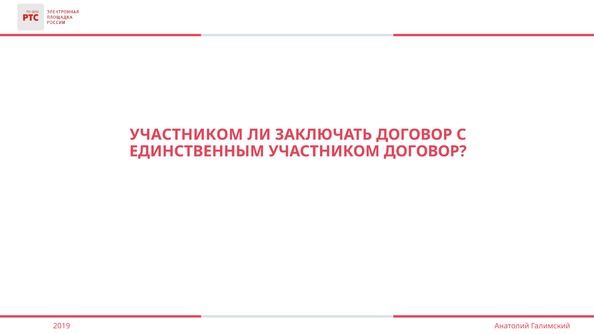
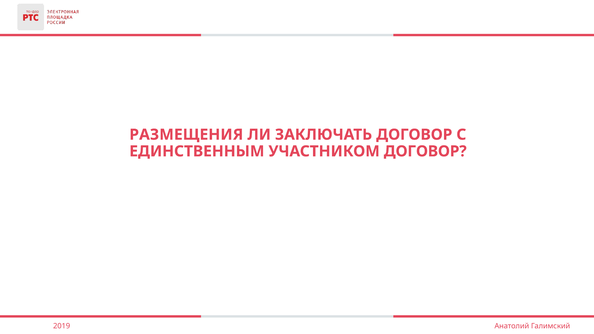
УЧАСТНИКОМ at (186, 135): УЧАСТНИКОМ -> РАЗМЕЩЕНИЯ
